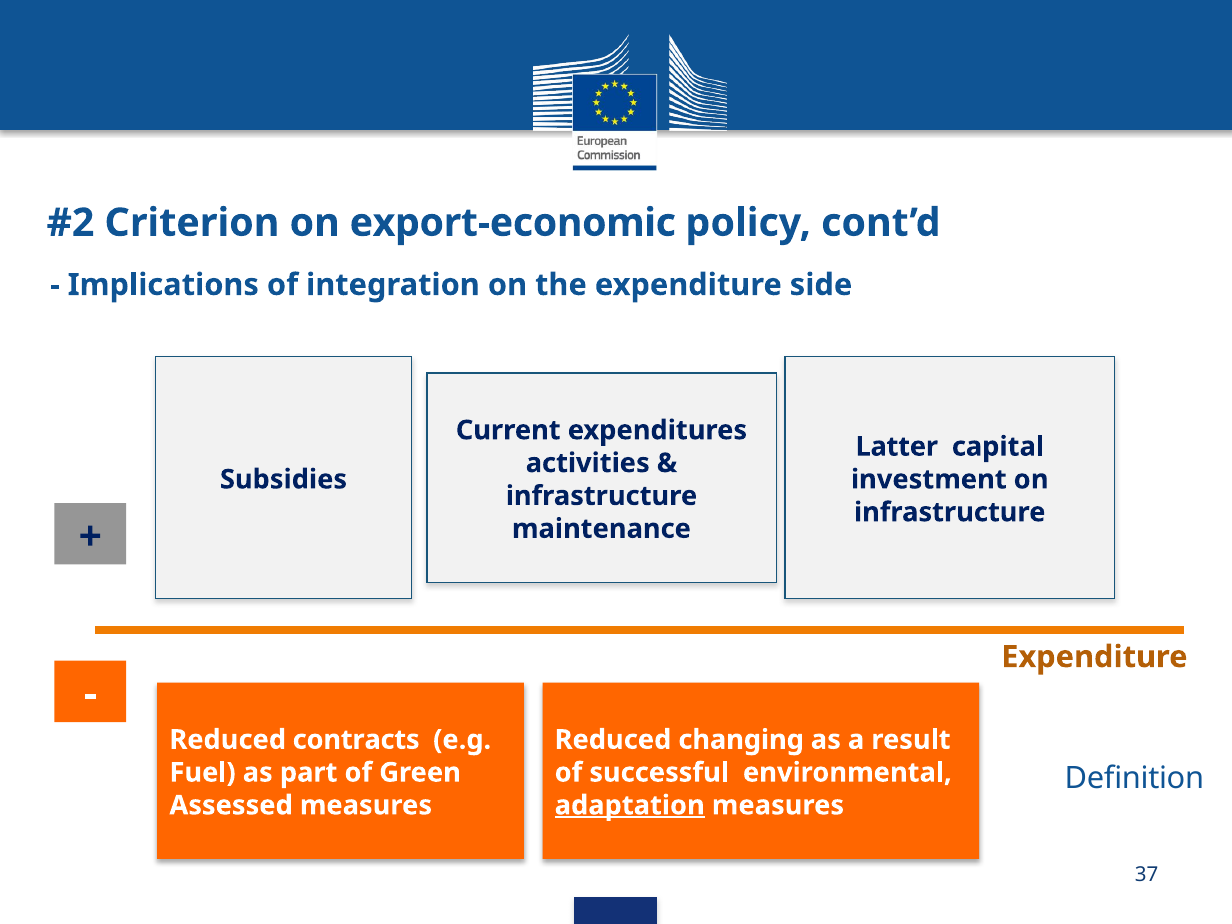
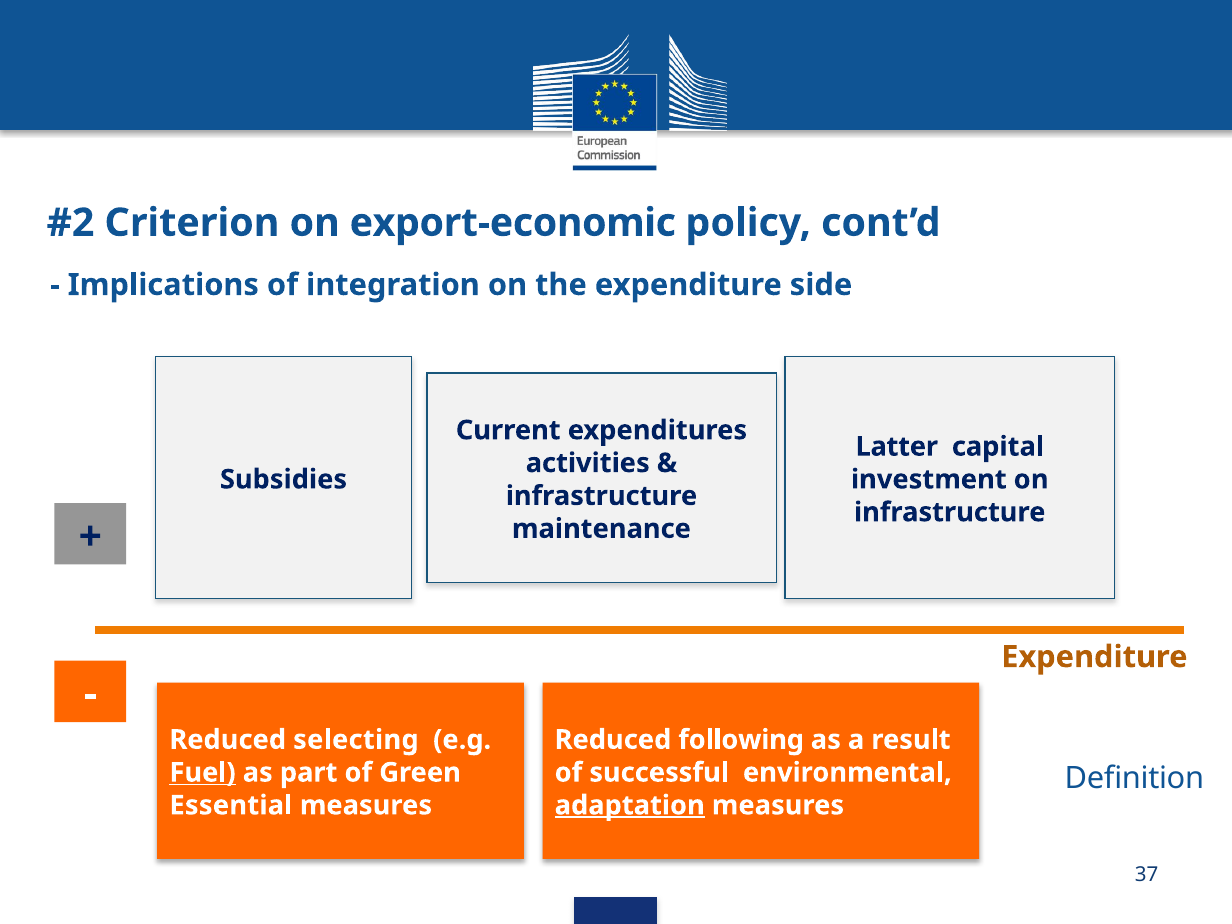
contracts: contracts -> selecting
changing: changing -> following
Fuel underline: none -> present
Assessed: Assessed -> Essential
